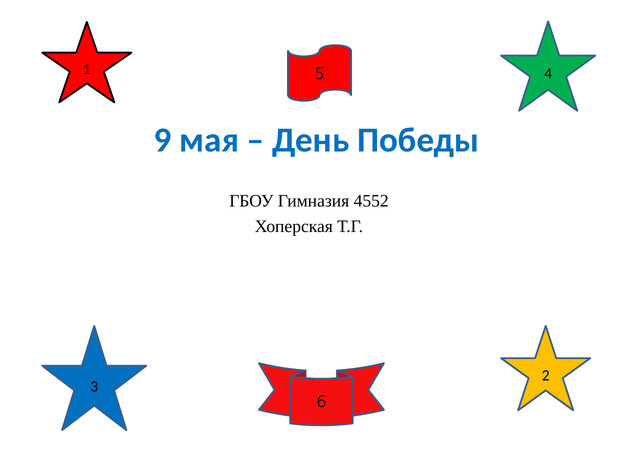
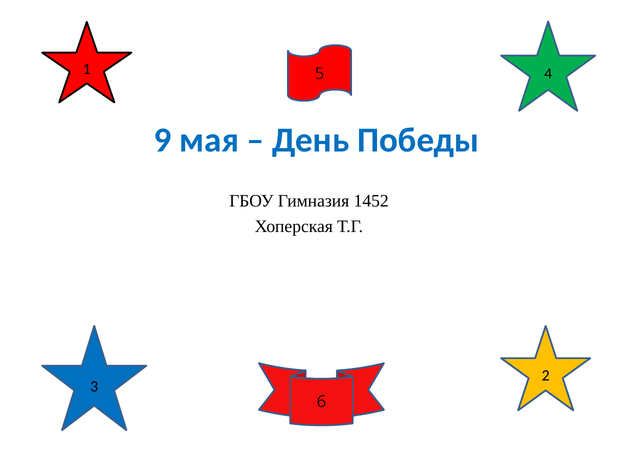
4552: 4552 -> 1452
